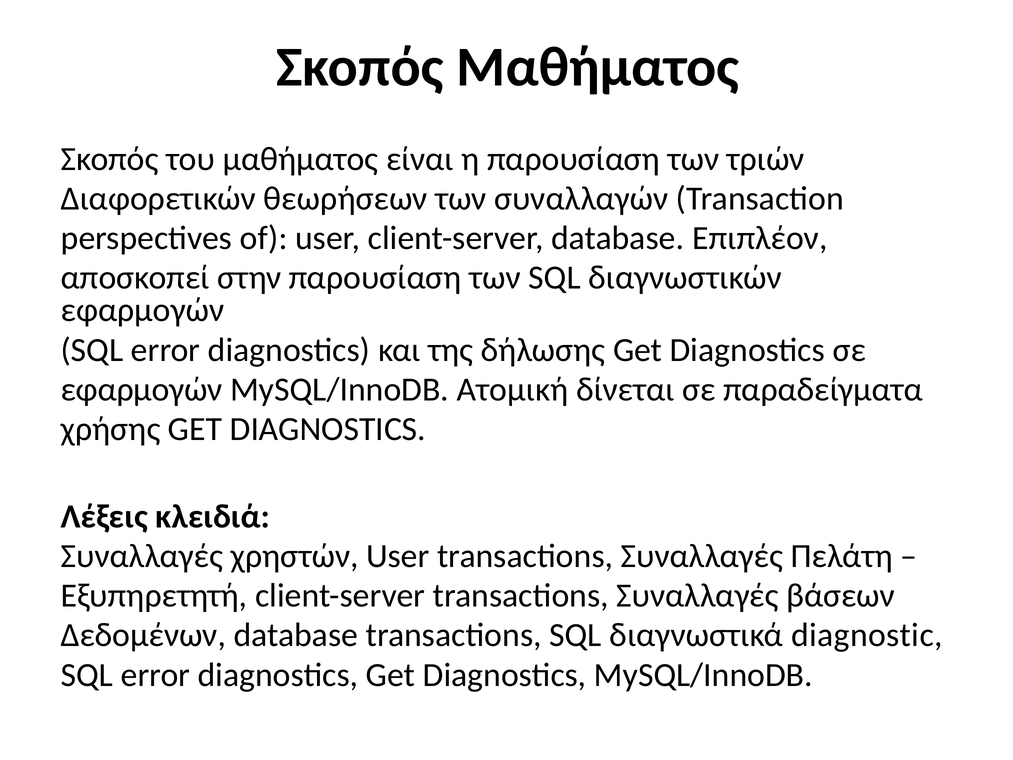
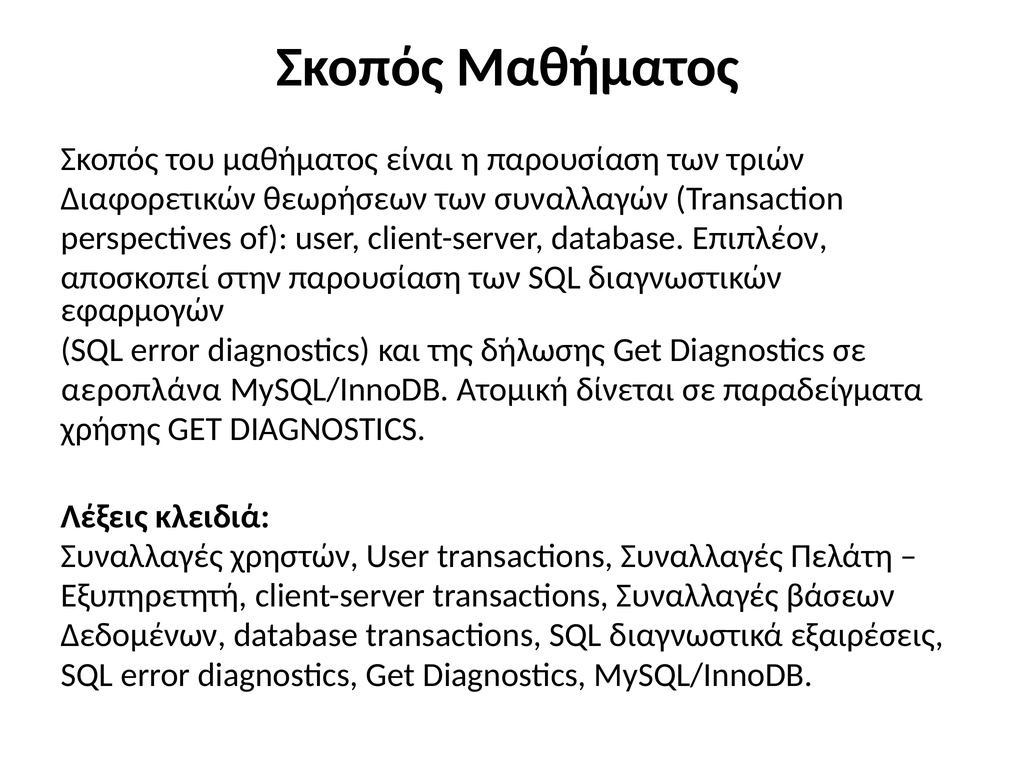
εφαρμογών at (142, 389): εφαρμογών -> αεροπλάνα
diagnostic: diagnostic -> εξαιρέσεις
